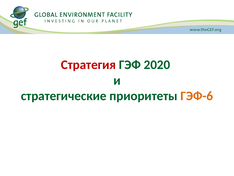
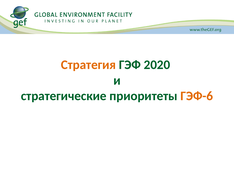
Стратегия colour: red -> orange
